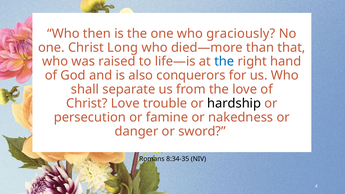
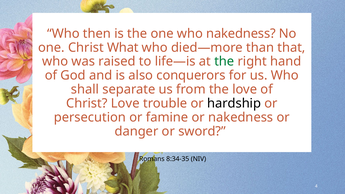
who graciously: graciously -> nakedness
Long: Long -> What
the at (224, 61) colour: blue -> green
